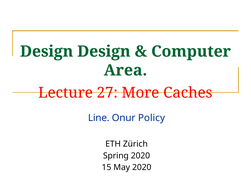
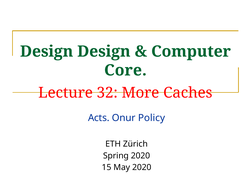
Area: Area -> Core
27: 27 -> 32
Line: Line -> Acts
